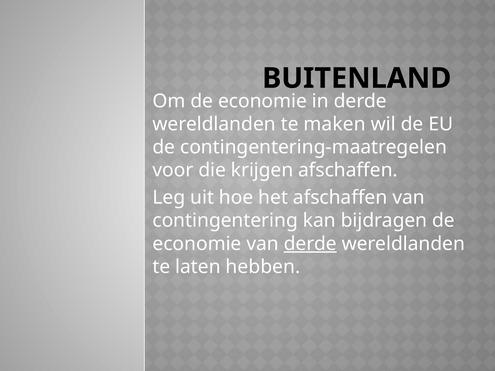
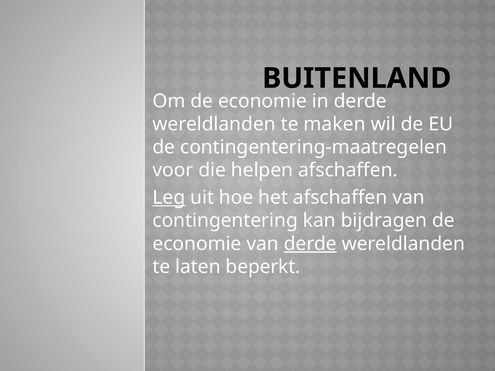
krijgen: krijgen -> helpen
Leg underline: none -> present
hebben: hebben -> beperkt
